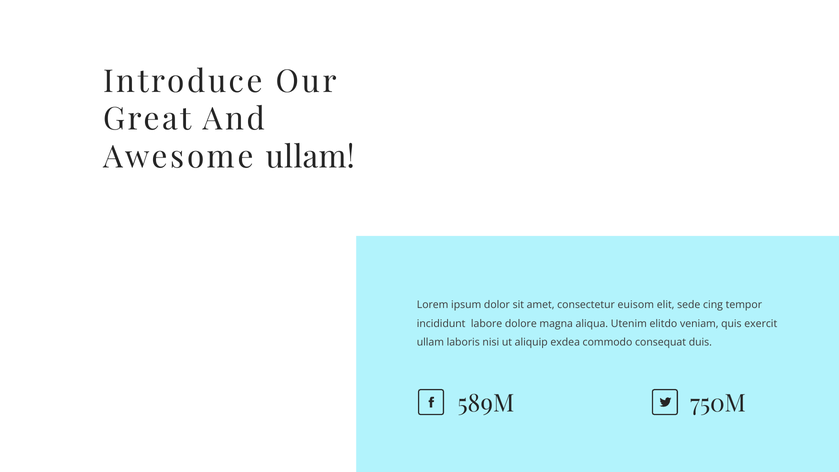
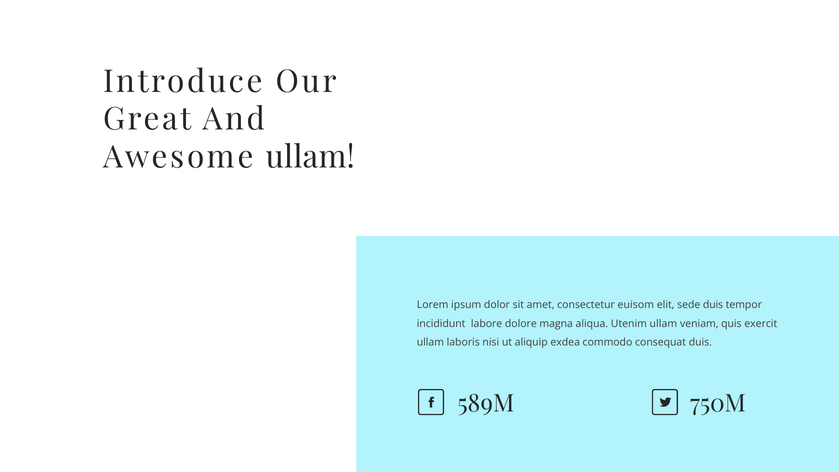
sede cing: cing -> duis
Utenim elitdo: elitdo -> ullam
